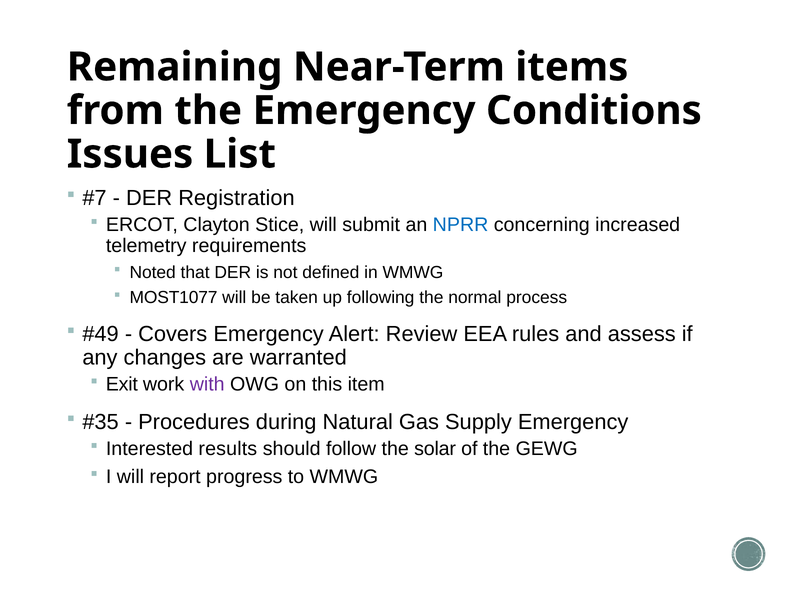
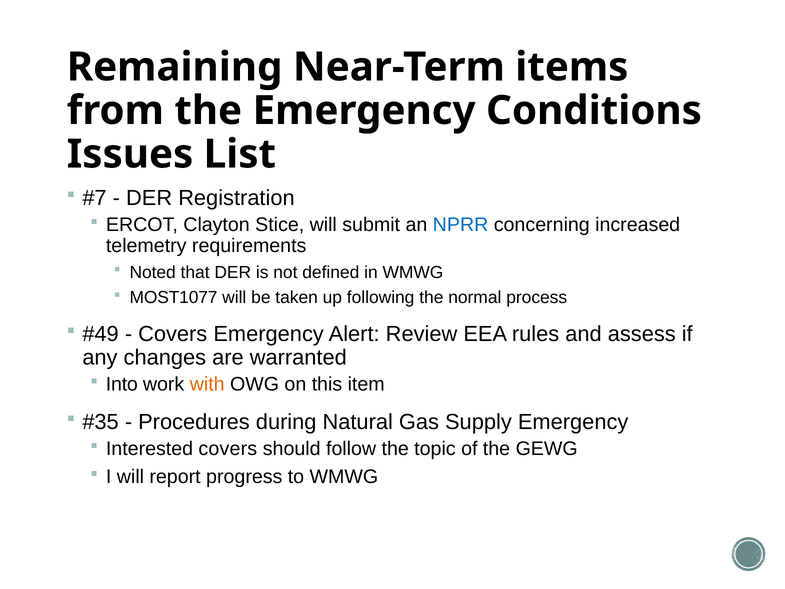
Exit: Exit -> Into
with colour: purple -> orange
Interested results: results -> covers
solar: solar -> topic
